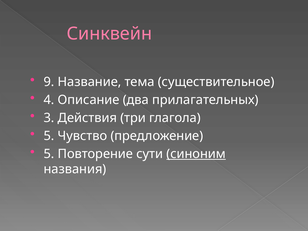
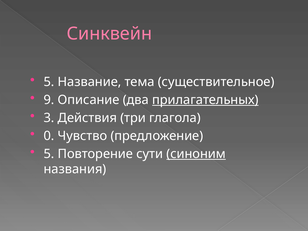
9 at (49, 82): 9 -> 5
4: 4 -> 9
прилагательных underline: none -> present
5 at (49, 136): 5 -> 0
